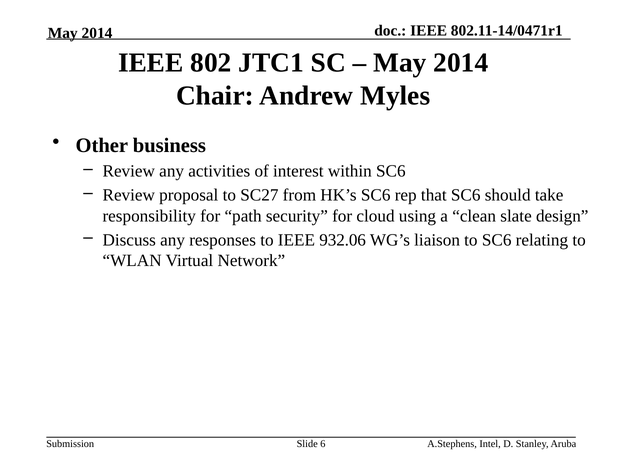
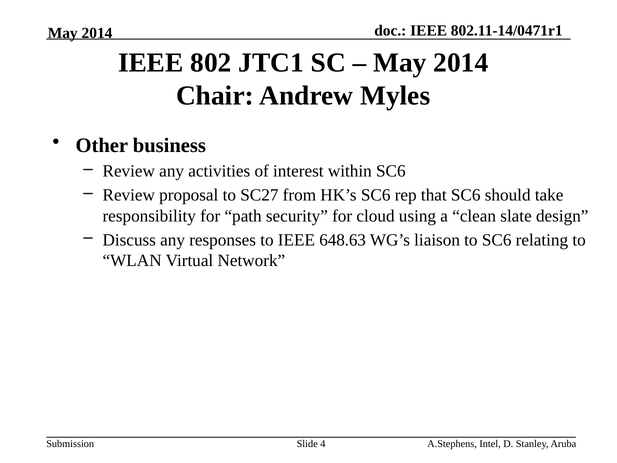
932.06: 932.06 -> 648.63
6: 6 -> 4
